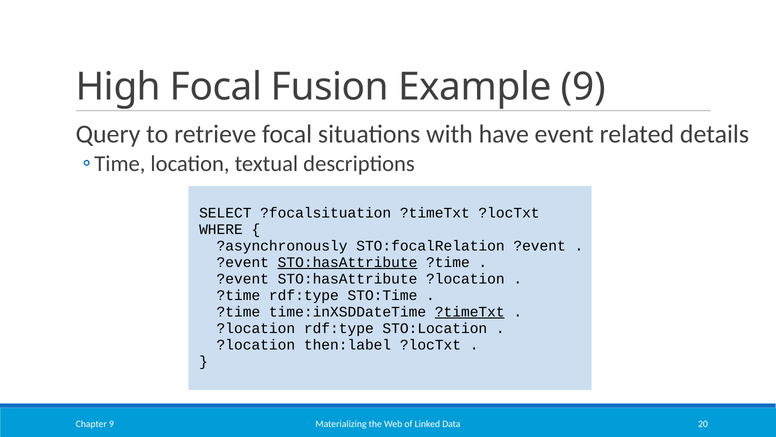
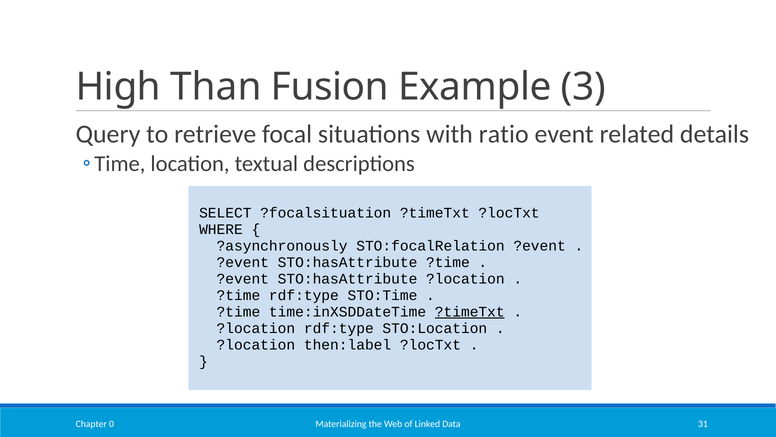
High Focal: Focal -> Than
Example 9: 9 -> 3
have: have -> ratio
STO:hasAttribute at (348, 262) underline: present -> none
20: 20 -> 31
Chapter 9: 9 -> 0
